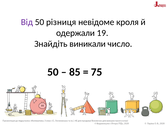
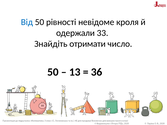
Від colour: purple -> blue
різниця: різниця -> рівності
19: 19 -> 33
виникали: виникали -> отримати
85: 85 -> 13
75: 75 -> 36
